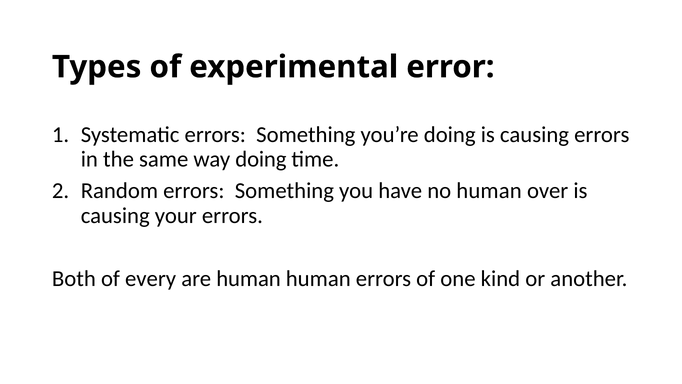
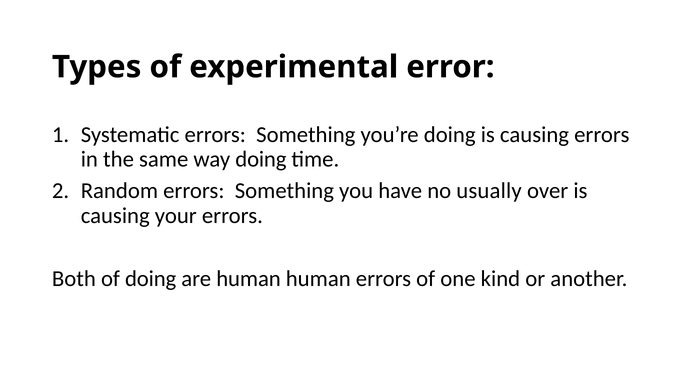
no human: human -> usually
of every: every -> doing
